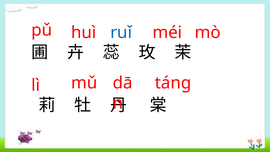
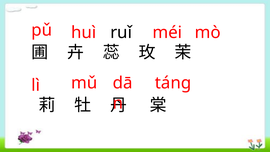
ruǐ colour: blue -> black
